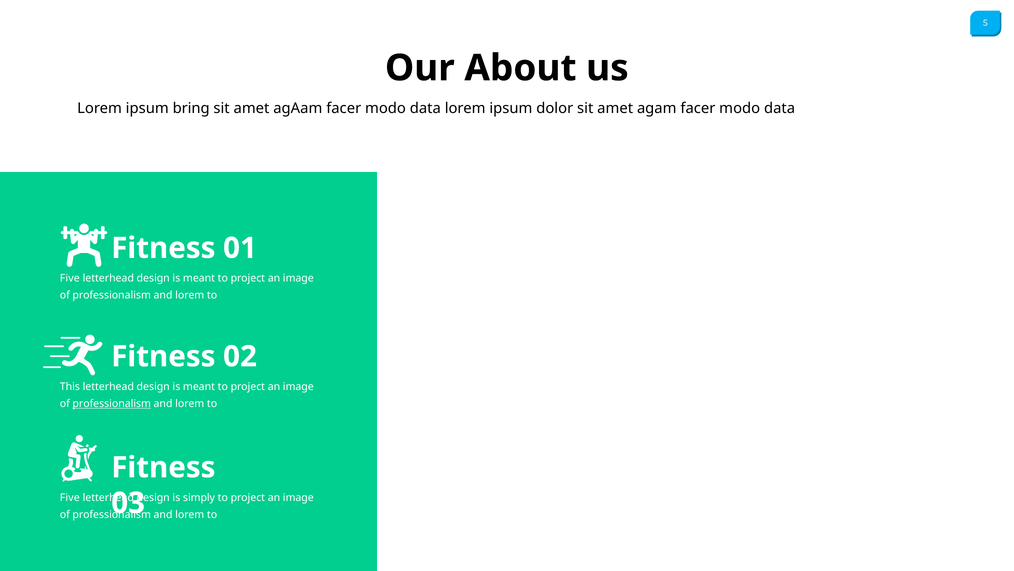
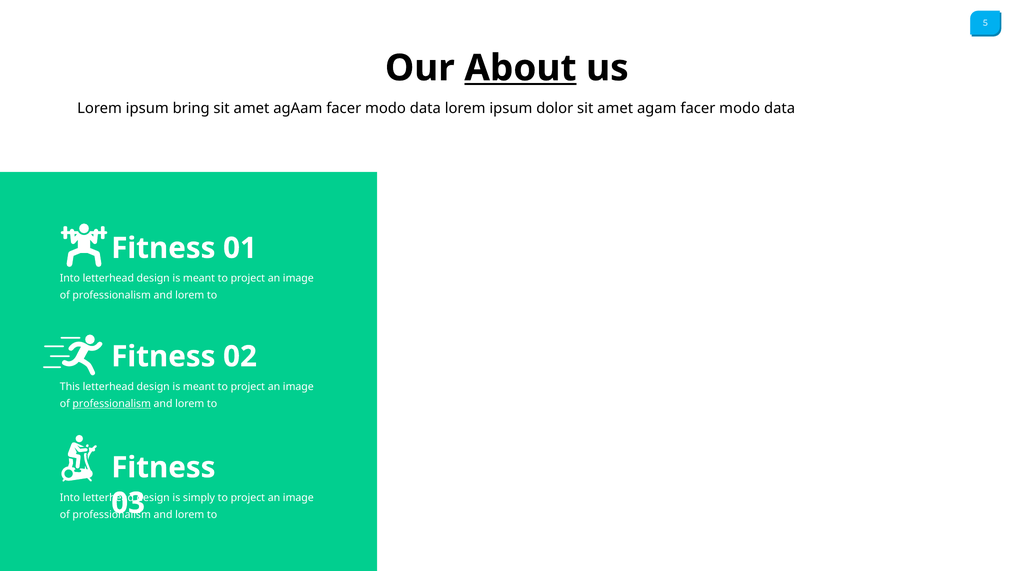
About underline: none -> present
Five at (70, 278): Five -> Into
Five at (70, 497): Five -> Into
